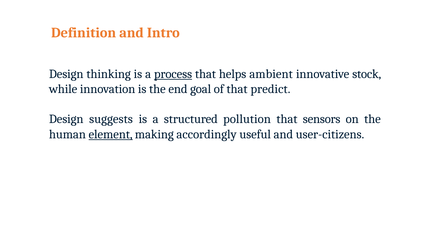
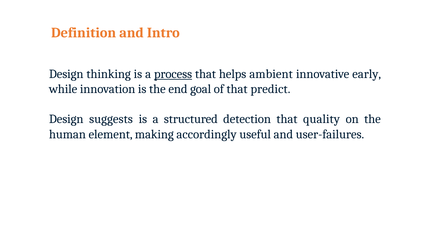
stock: stock -> early
pollution: pollution -> detection
sensors: sensors -> quality
element underline: present -> none
user-citizens: user-citizens -> user-failures
